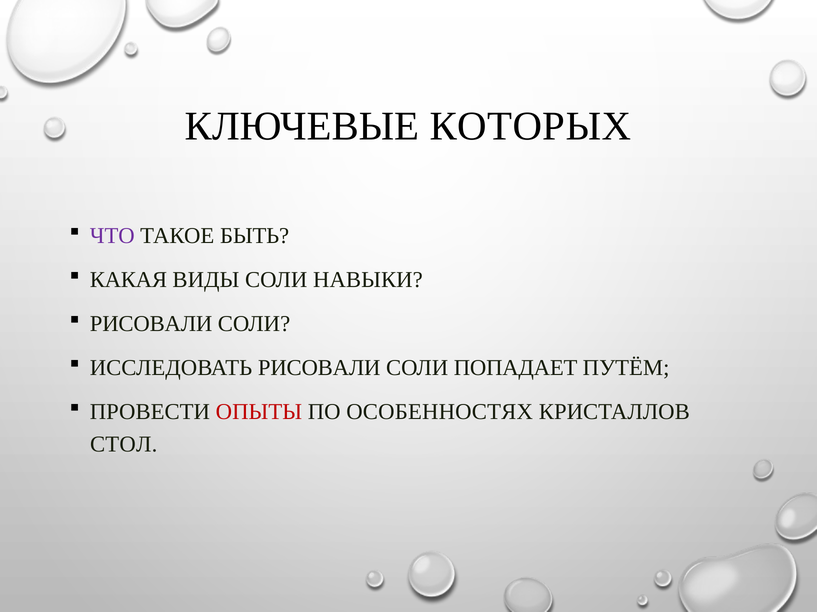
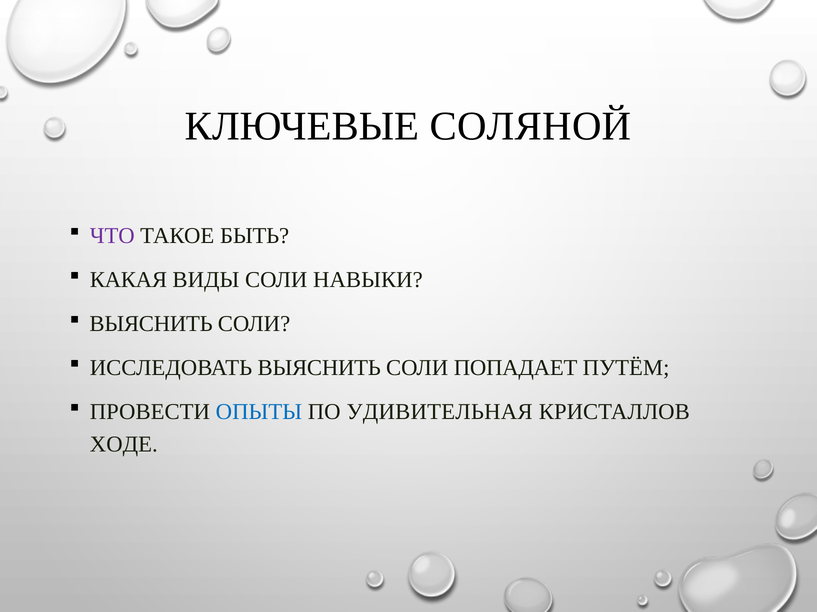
КОТОРЫХ: КОТОРЫХ -> СОЛЯНОЙ
РИСОВАЛИ at (151, 324): РИСОВАЛИ -> ВЫЯСНИТЬ
ИССЛЕДОВАТЬ РИСОВАЛИ: РИСОВАЛИ -> ВЫЯСНИТЬ
ОПЫТЫ colour: red -> blue
ОСОБЕННОСТЯХ: ОСОБЕННОСТЯХ -> УДИВИТЕЛЬНАЯ
СТОЛ: СТОЛ -> ХОДЕ
